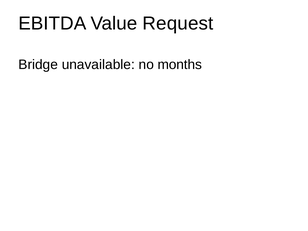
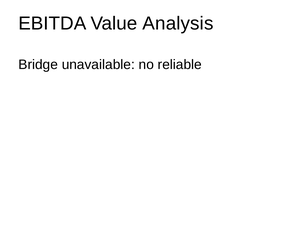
Request: Request -> Analysis
months: months -> reliable
